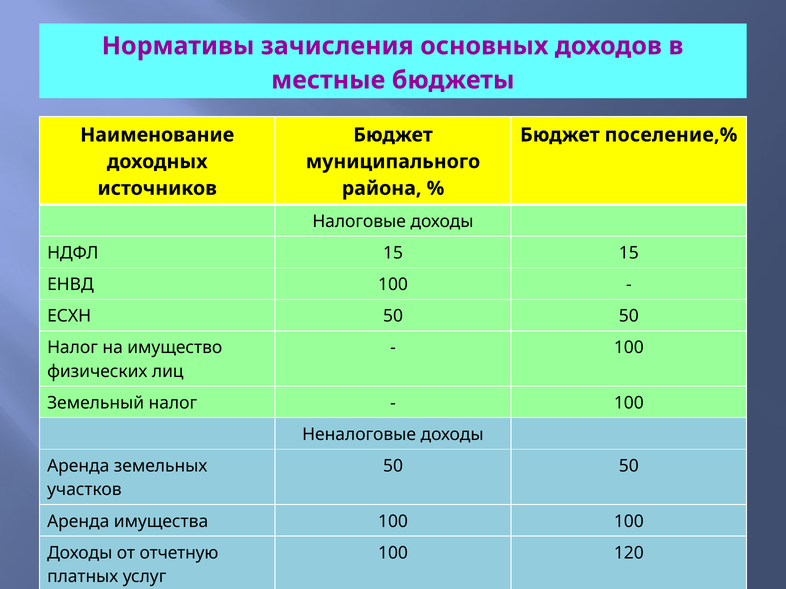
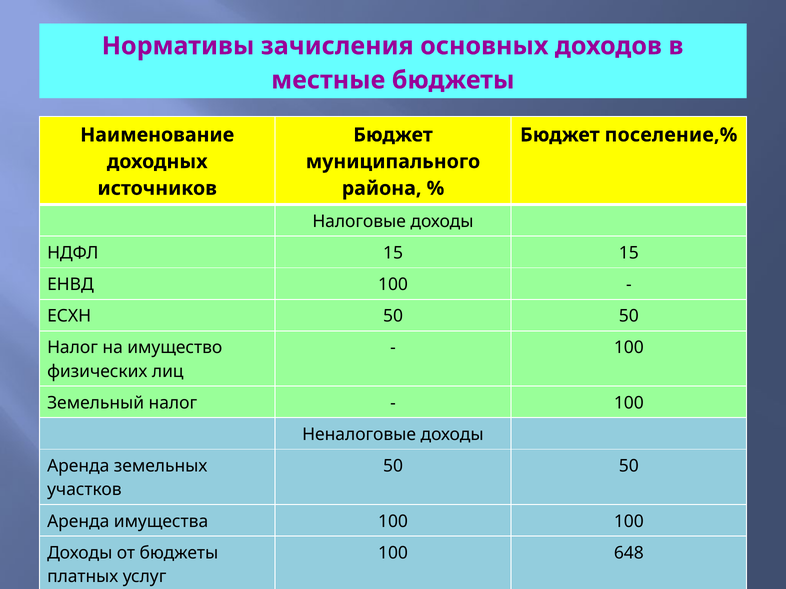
от отчетную: отчетную -> бюджеты
120: 120 -> 648
